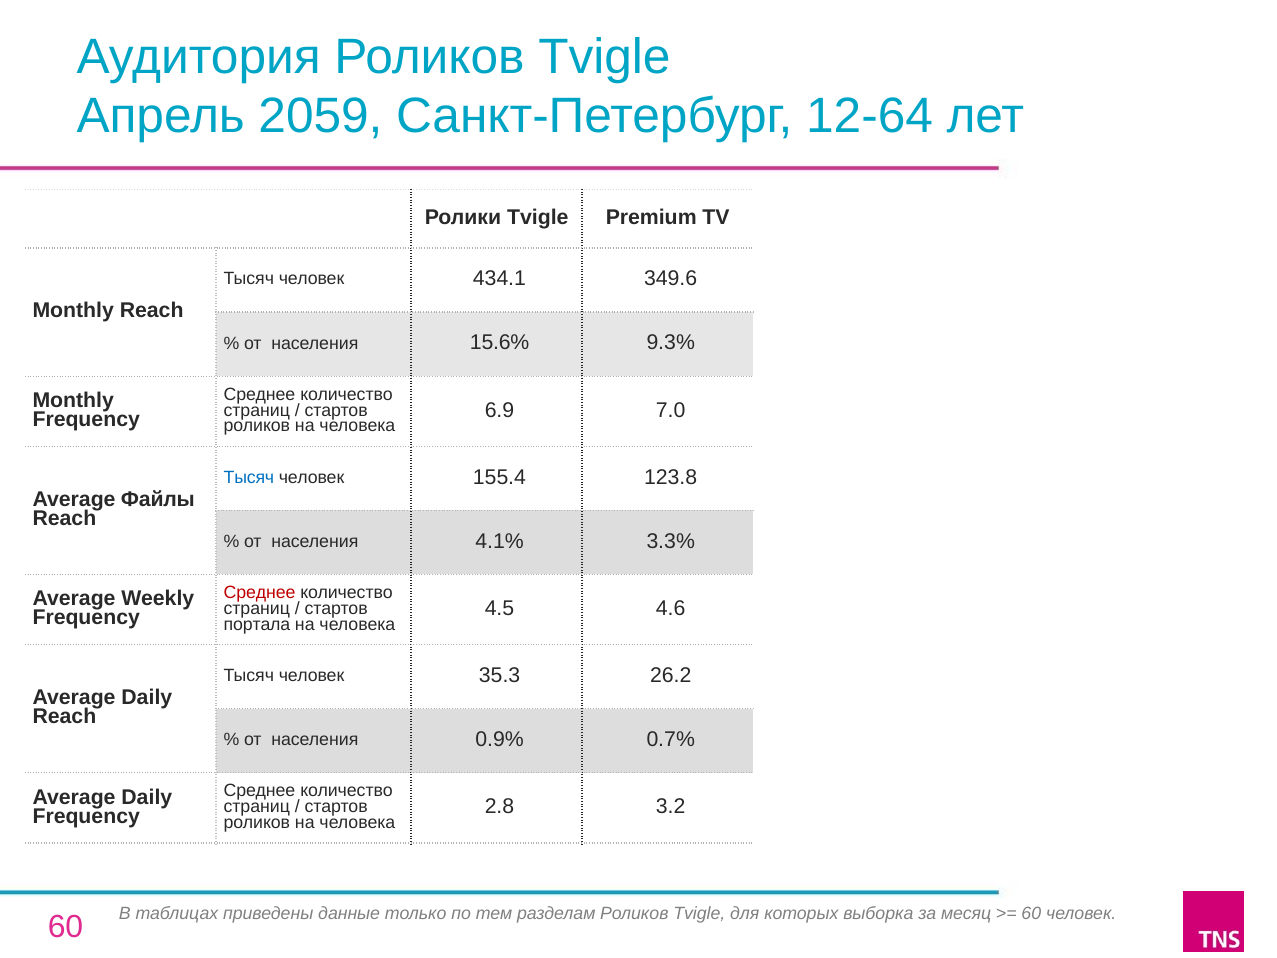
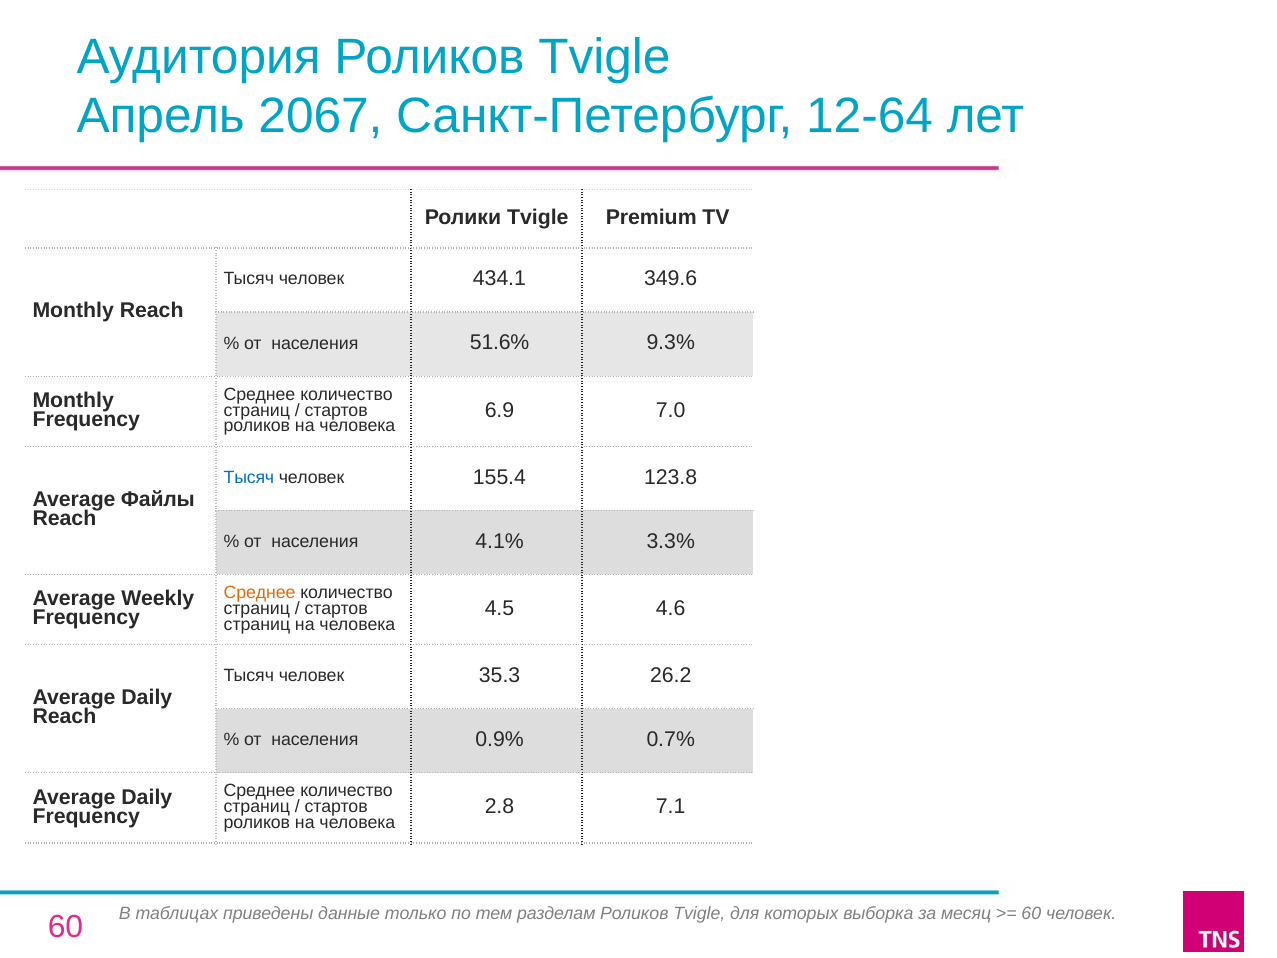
2059: 2059 -> 2067
15.6%: 15.6% -> 51.6%
Среднее at (260, 592) colour: red -> orange
портала at (257, 624): портала -> страниц
3.2: 3.2 -> 7.1
